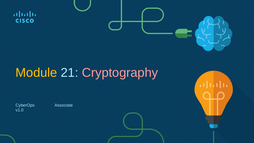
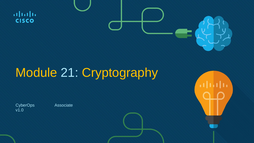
Cryptography colour: pink -> yellow
